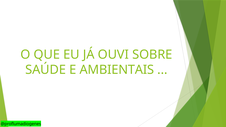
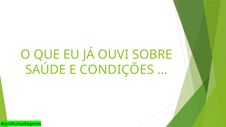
AMBIENTAIS: AMBIENTAIS -> CONDIÇÕES
